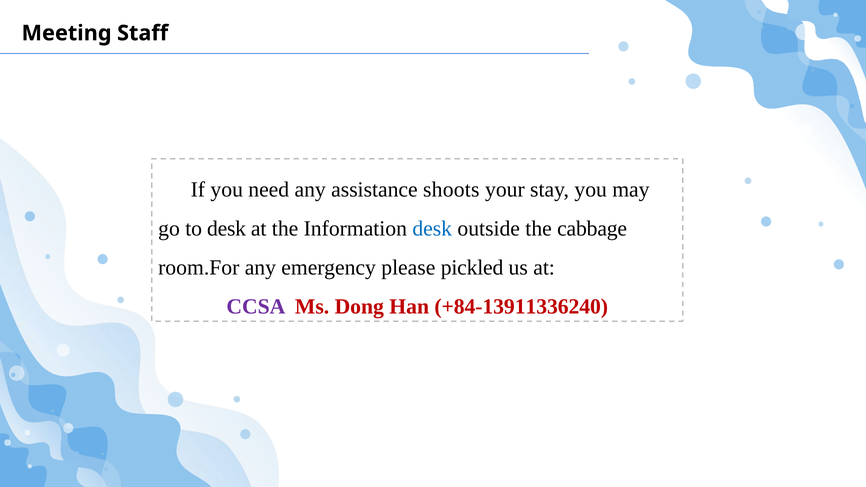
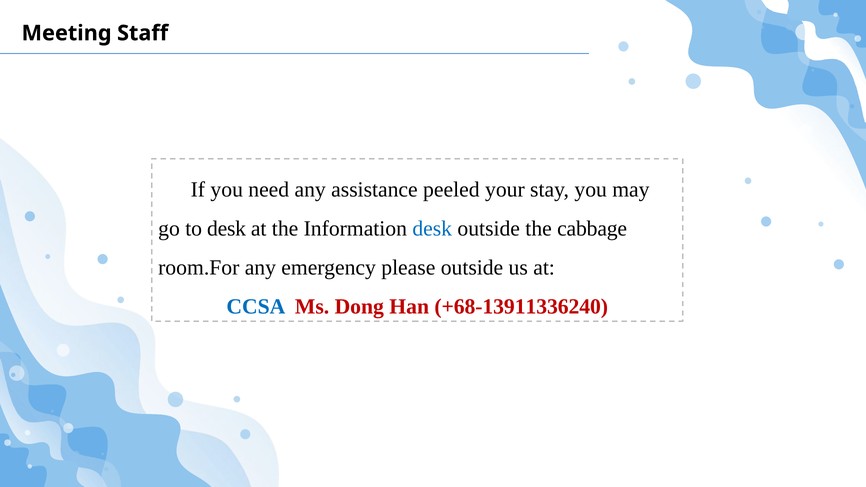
shoots: shoots -> peeled
please pickled: pickled -> outside
CCSA colour: purple -> blue
+84-13911336240: +84-13911336240 -> +68-13911336240
